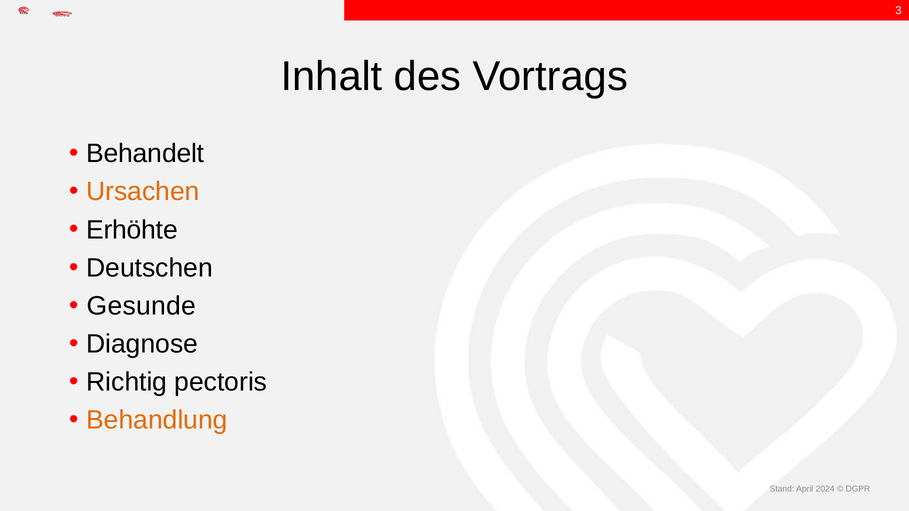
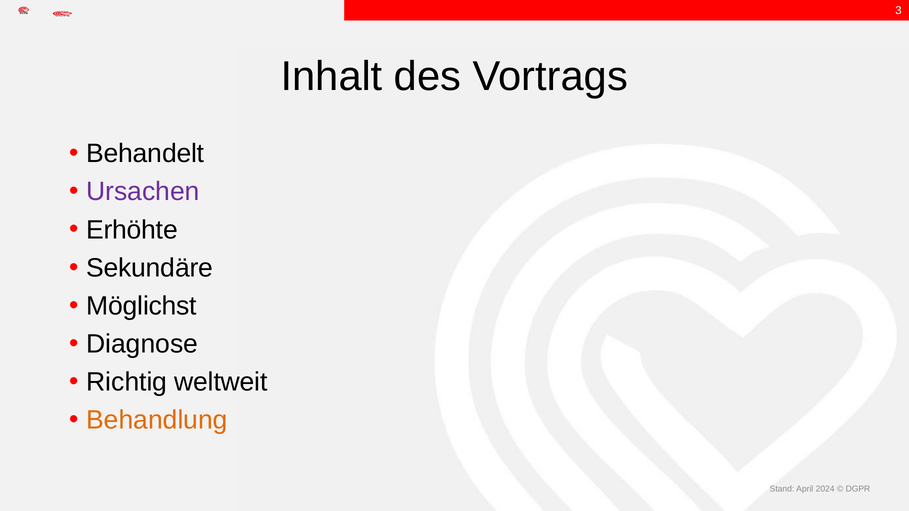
Ursachen colour: orange -> purple
Deutschen: Deutschen -> Sekundäre
Gesunde: Gesunde -> Möglichst
pectoris: pectoris -> weltweit
